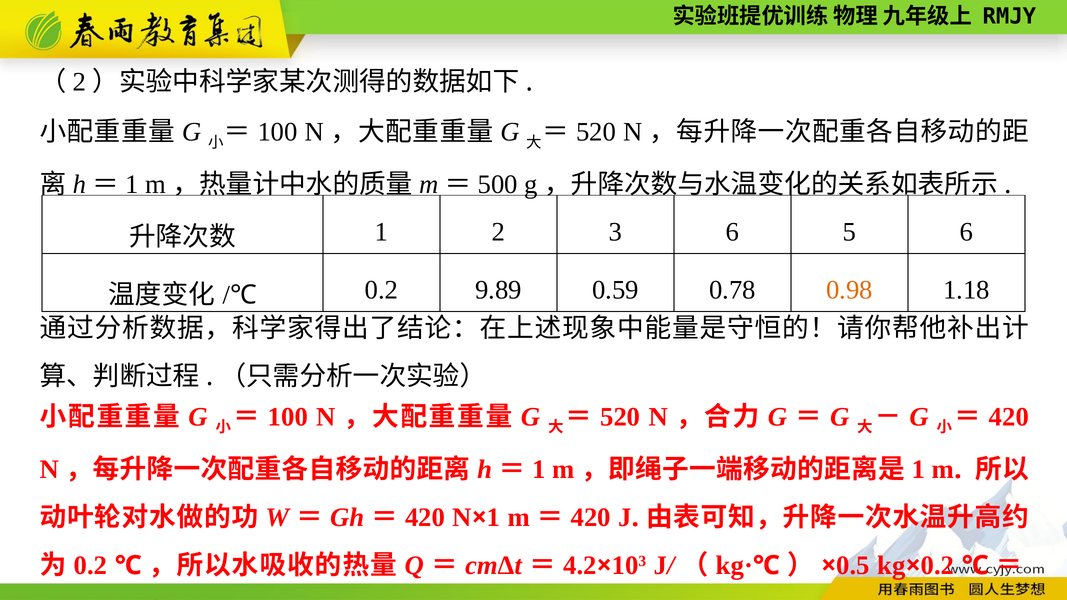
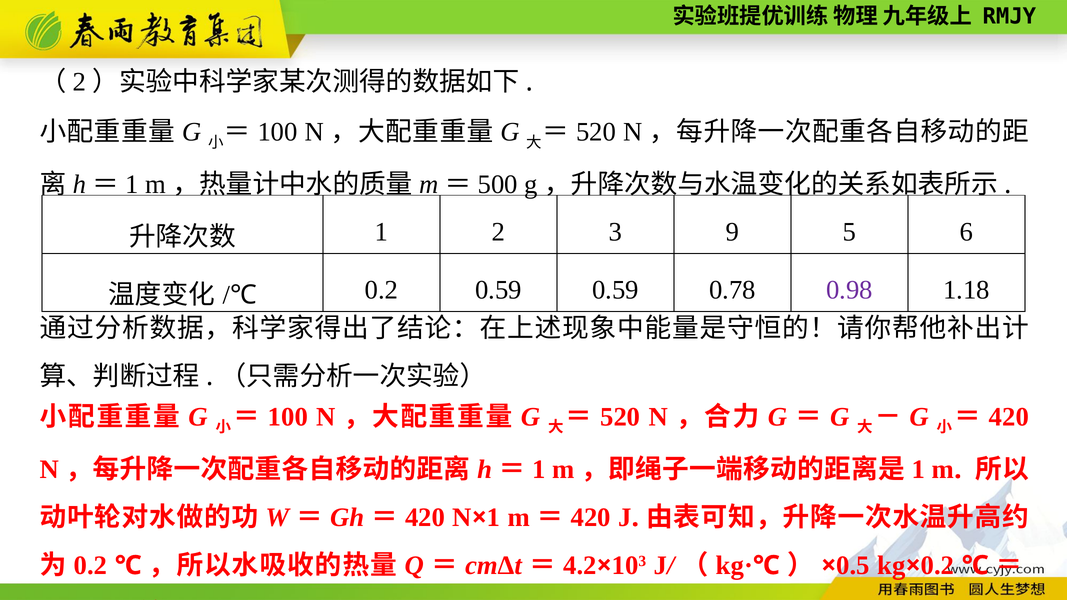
3 6: 6 -> 9
0.2 9.89: 9.89 -> 0.59
0.98 colour: orange -> purple
